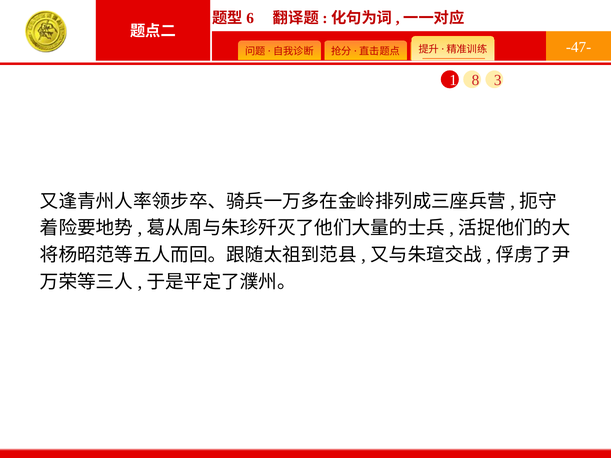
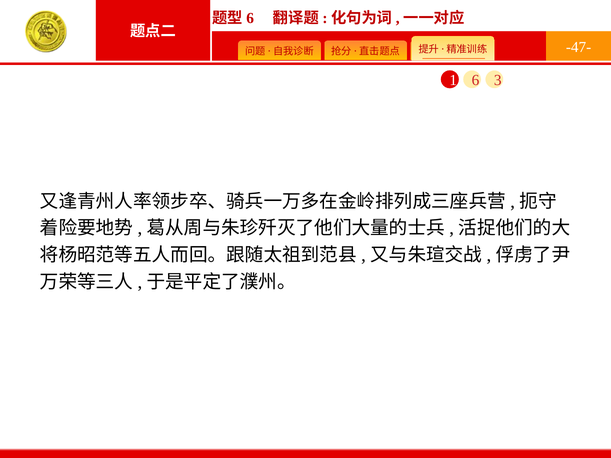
8: 8 -> 6
